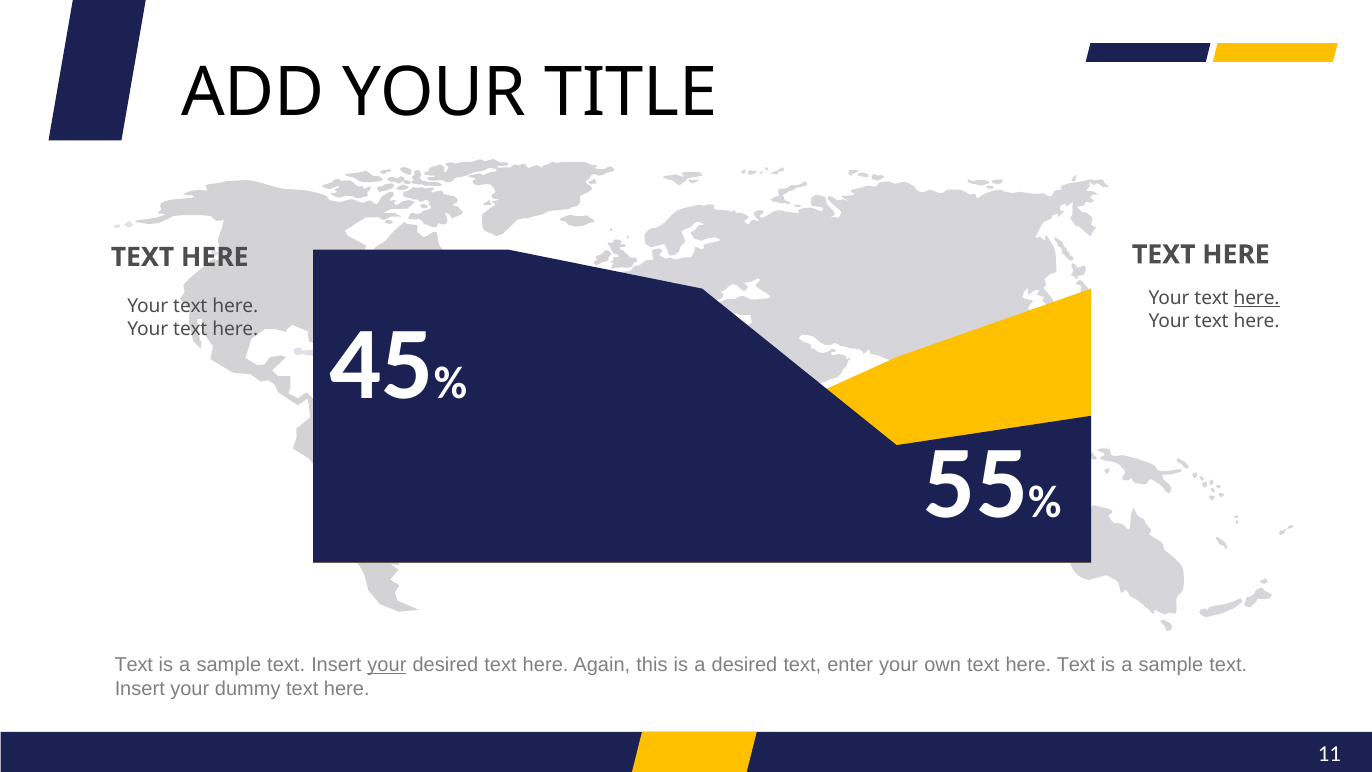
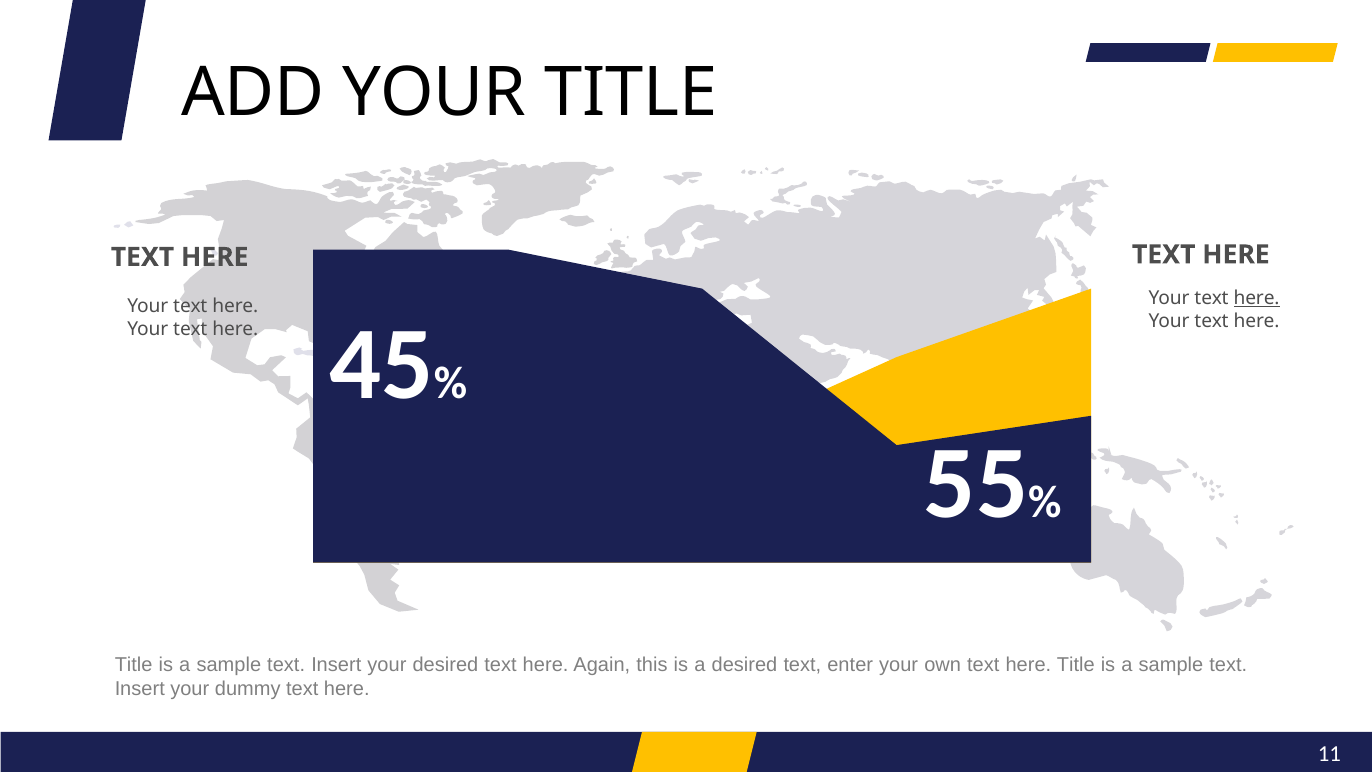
Text at (134, 664): Text -> Title
your at (387, 664) underline: present -> none
own text here Text: Text -> Title
